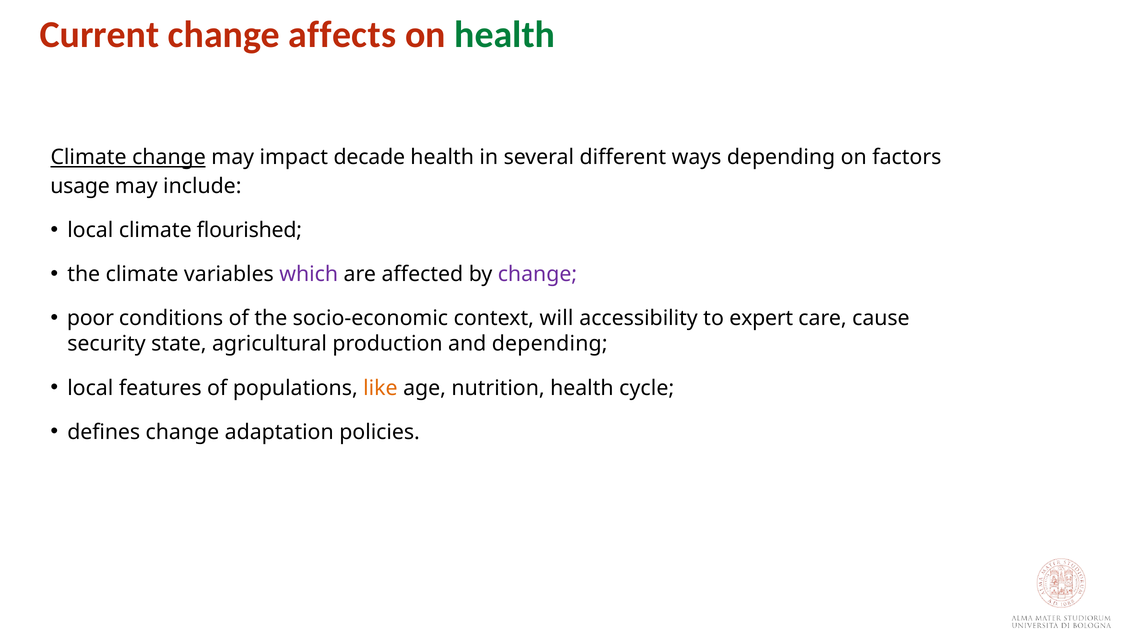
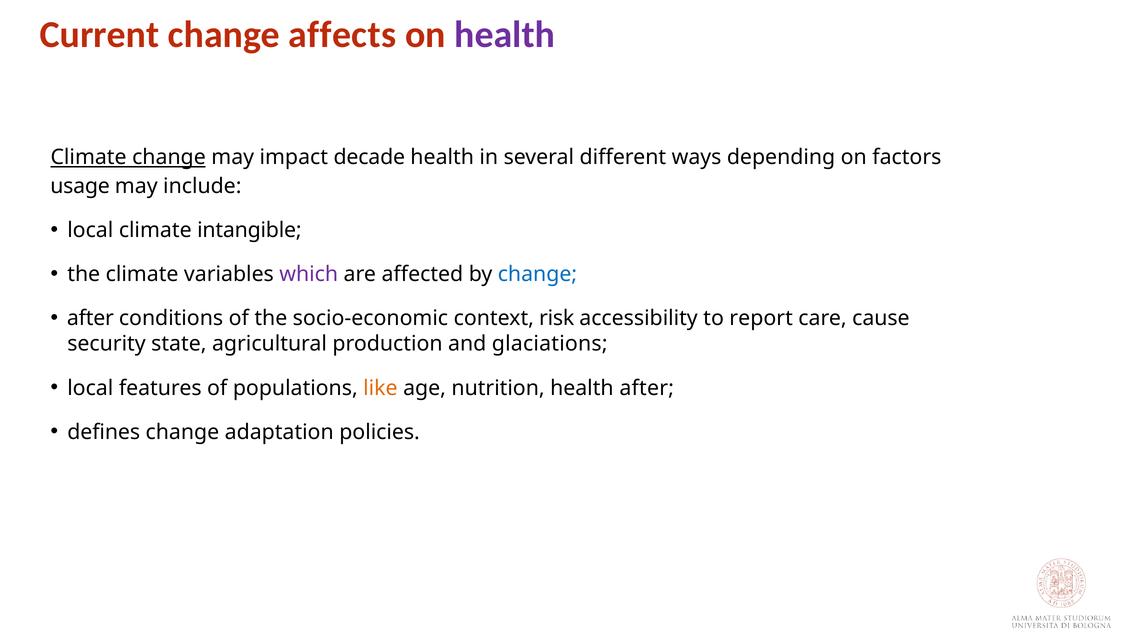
health at (505, 34) colour: green -> purple
flourished: flourished -> intangible
change at (537, 274) colour: purple -> blue
poor at (90, 318): poor -> after
will: will -> risk
expert: expert -> report
and depending: depending -> glaciations
health cycle: cycle -> after
